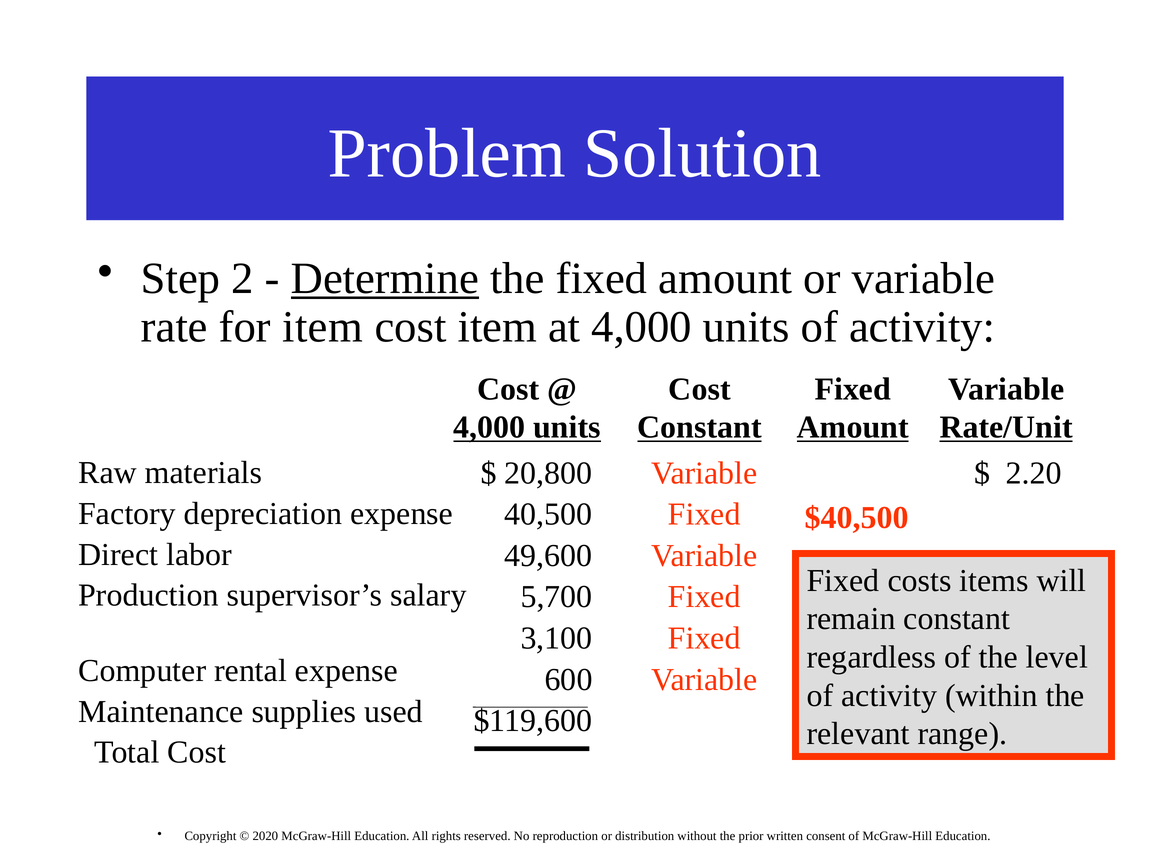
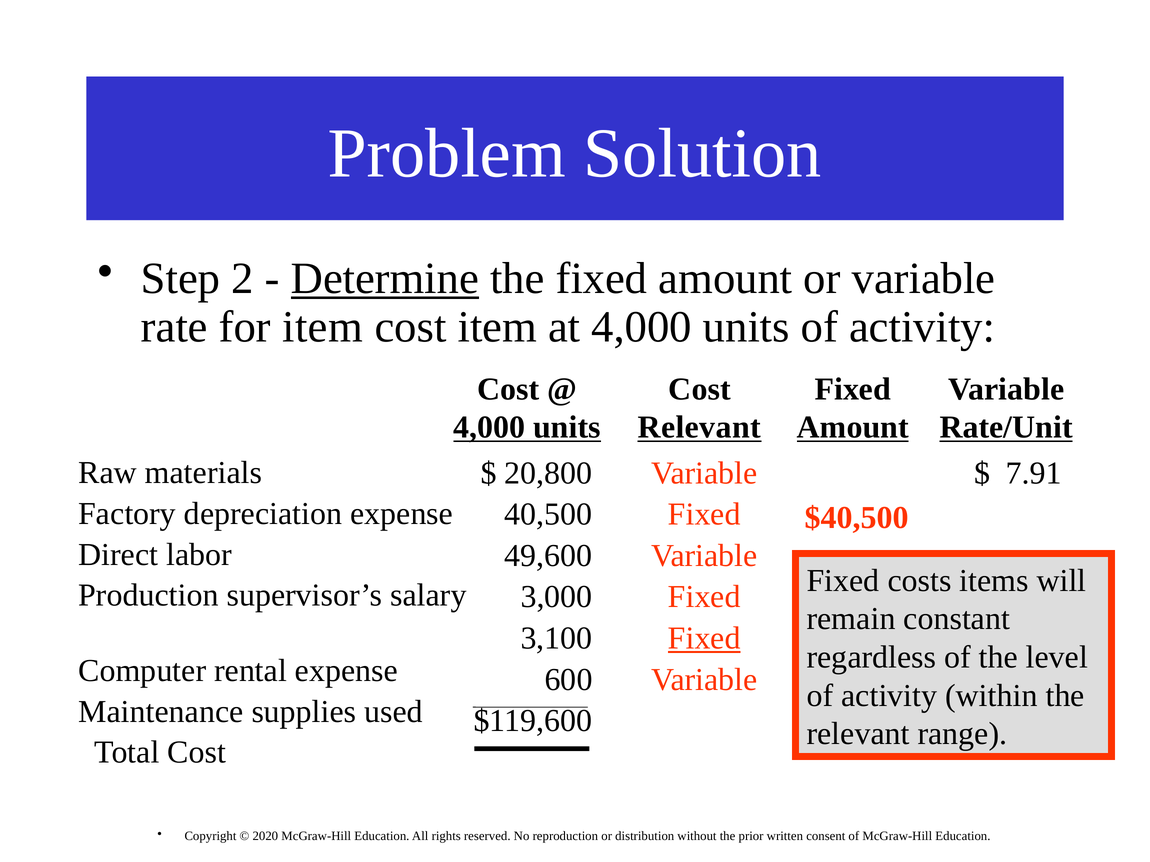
Constant at (700, 428): Constant -> Relevant
2.20: 2.20 -> 7.91
5,700: 5,700 -> 3,000
Fixed at (704, 639) underline: none -> present
